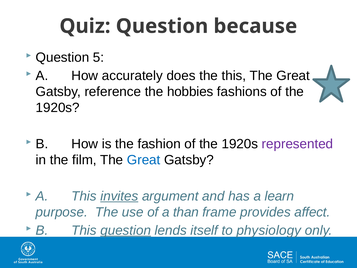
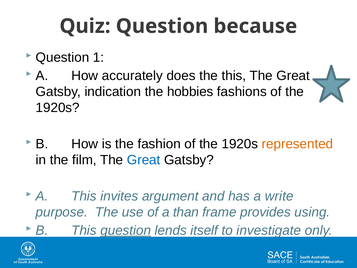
5: 5 -> 1
reference: reference -> indication
represented colour: purple -> orange
invites underline: present -> none
learn: learn -> write
affect: affect -> using
physiology: physiology -> investigate
